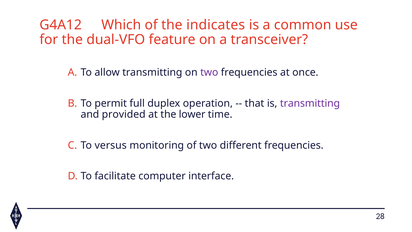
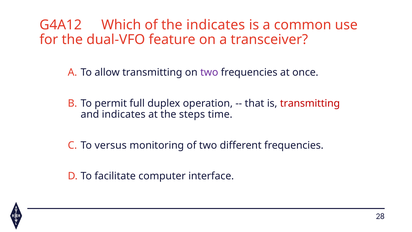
transmitting at (310, 103) colour: purple -> red
and provided: provided -> indicates
lower: lower -> steps
